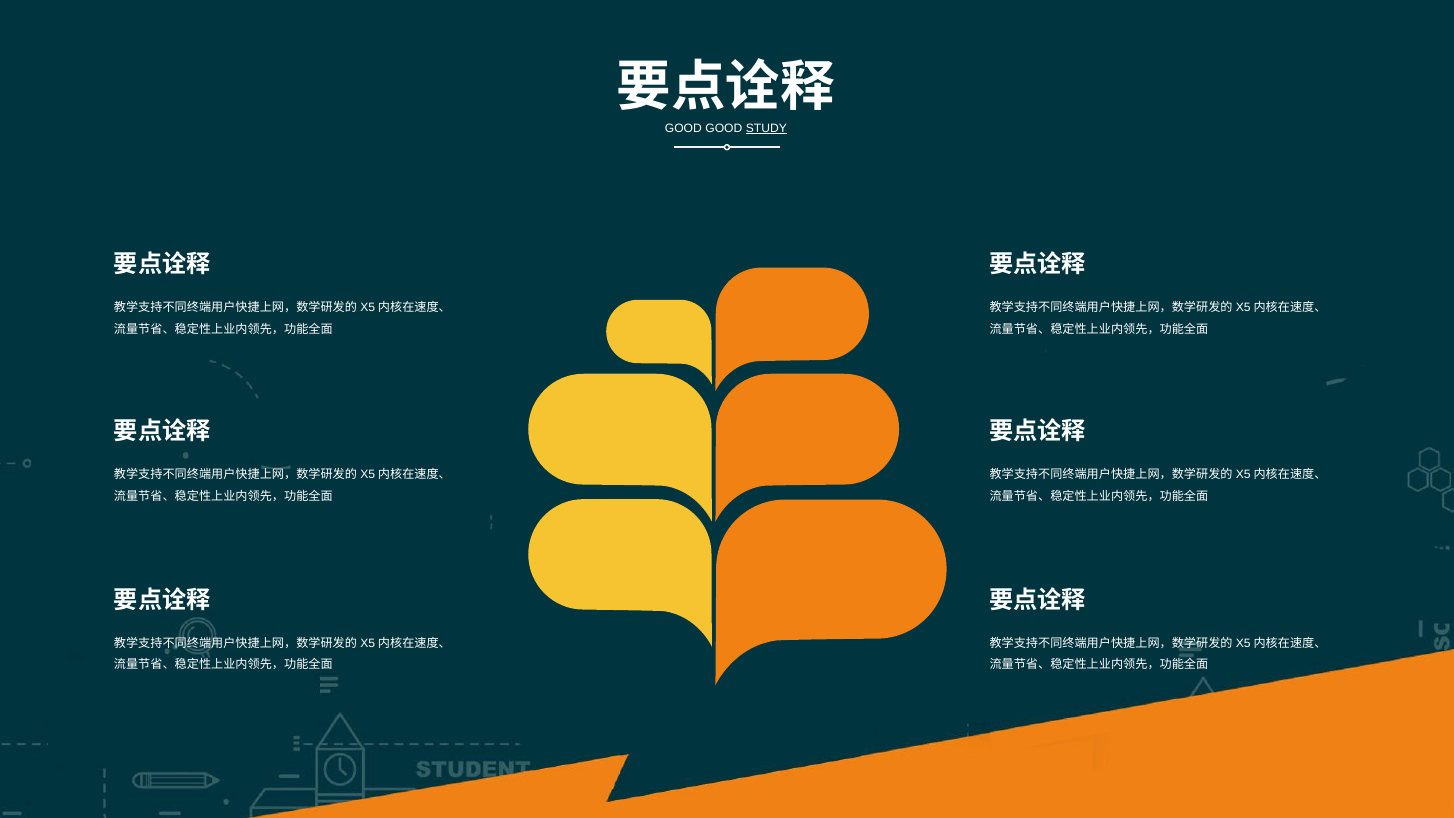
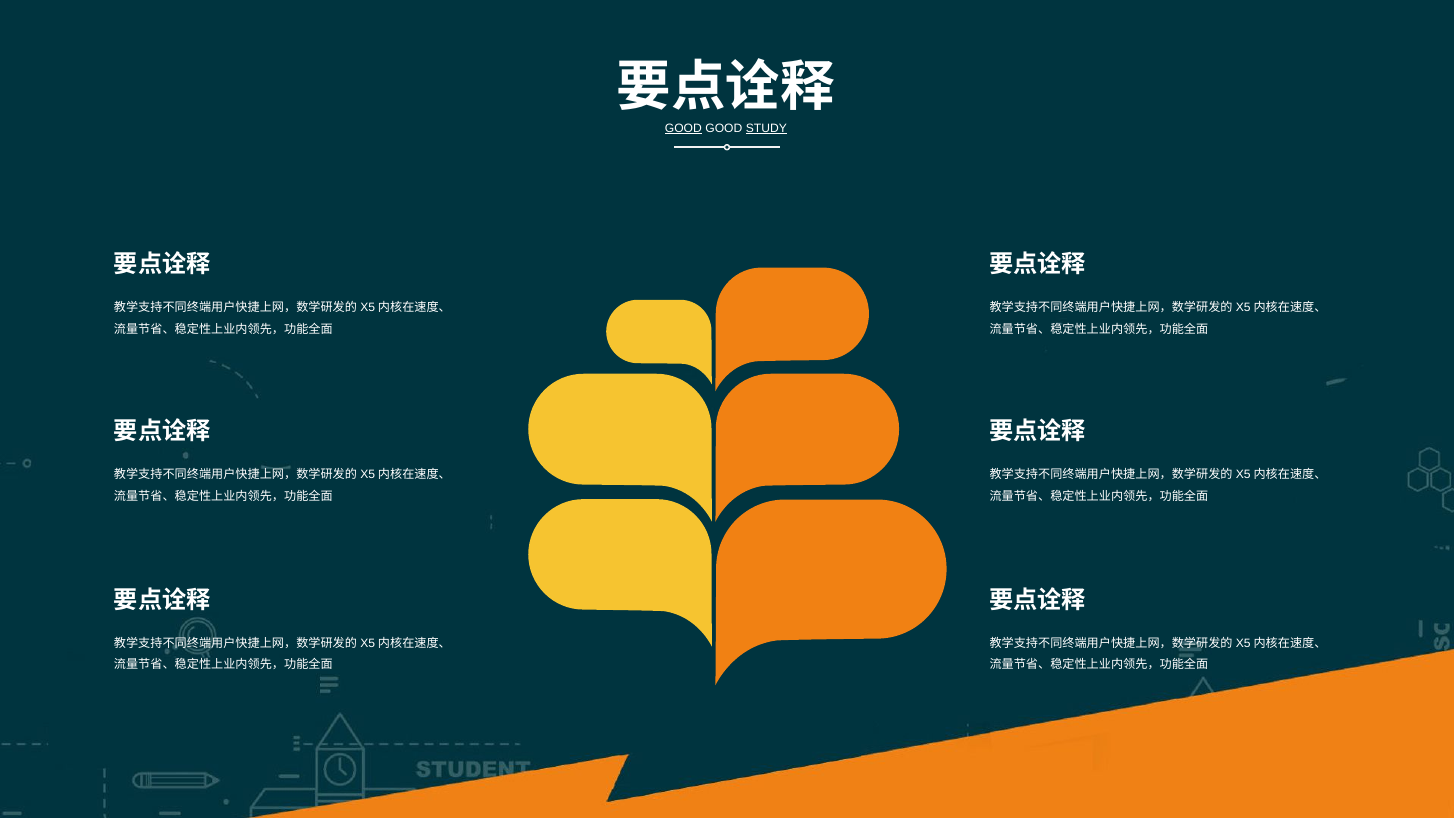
GOOD at (683, 128) underline: none -> present
